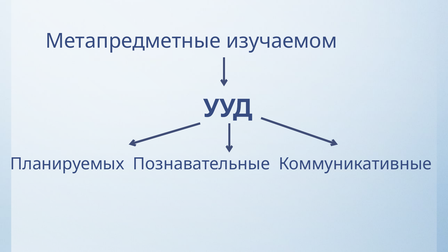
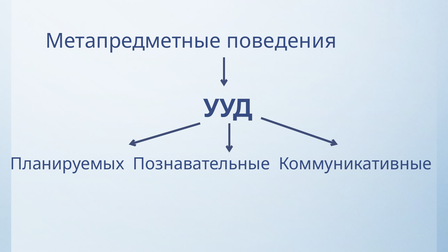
изучаемом: изучаемом -> поведения
